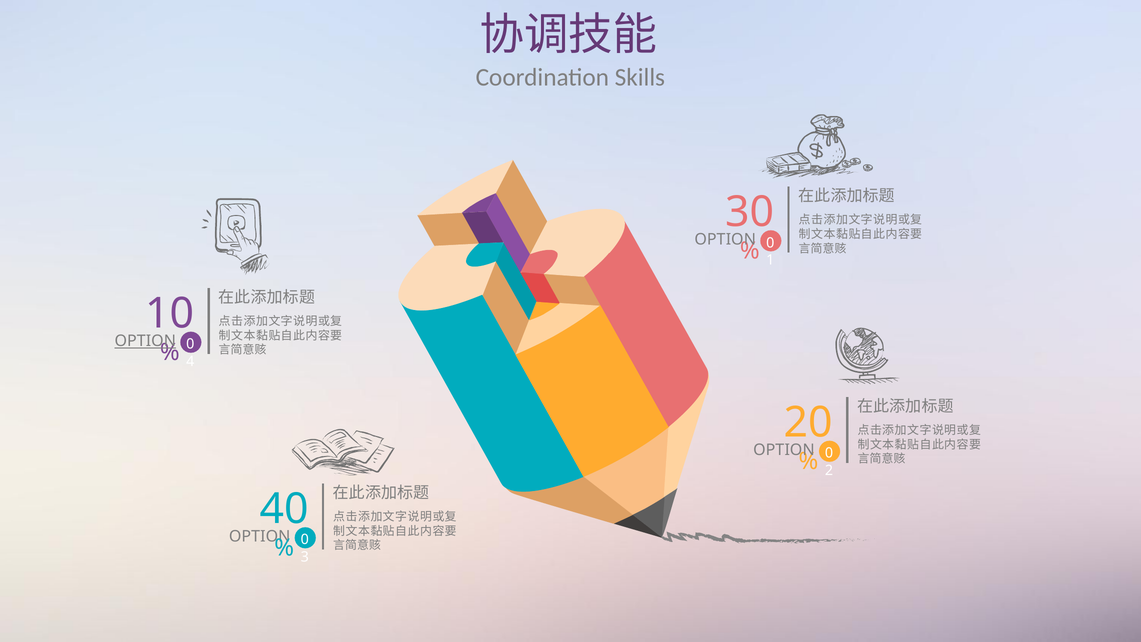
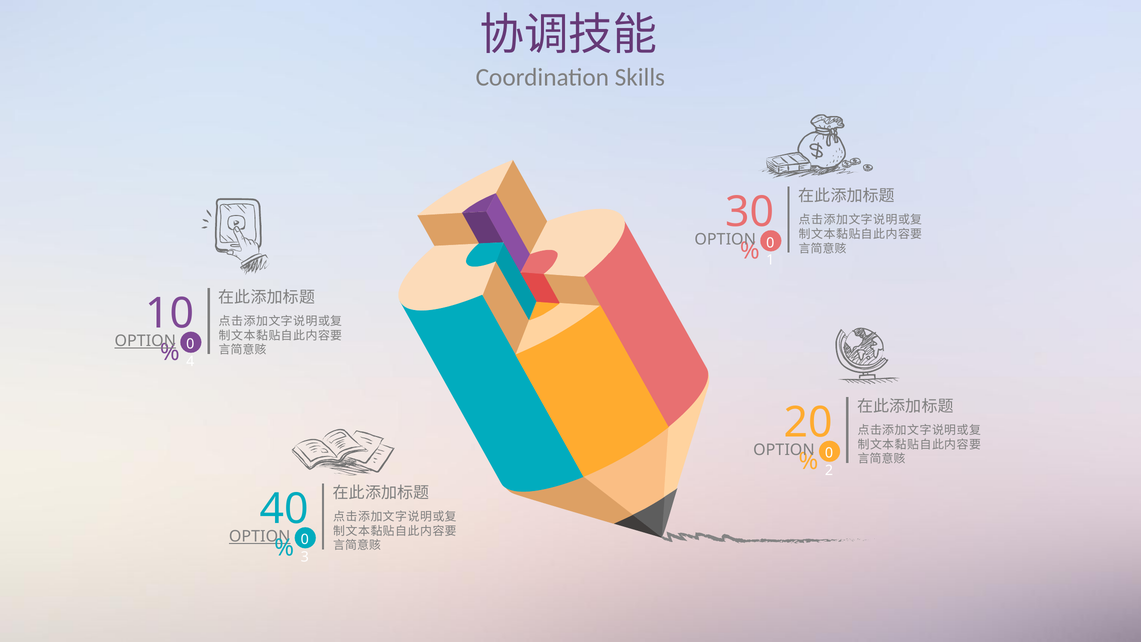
OPTION at (260, 536) underline: none -> present
